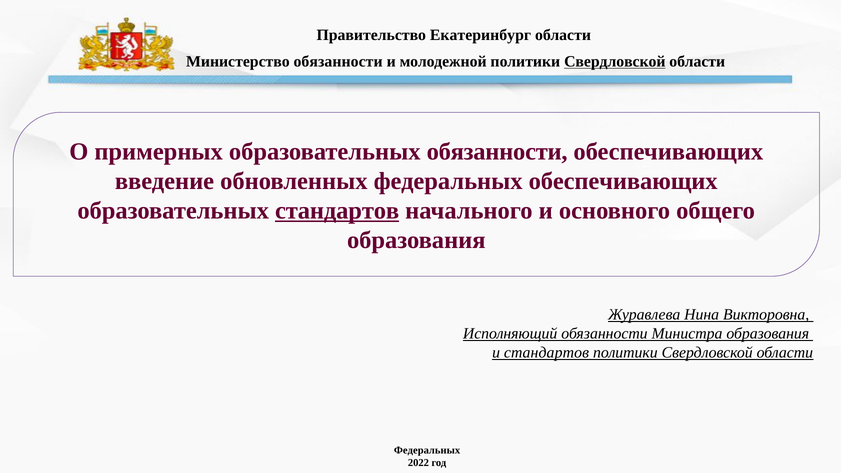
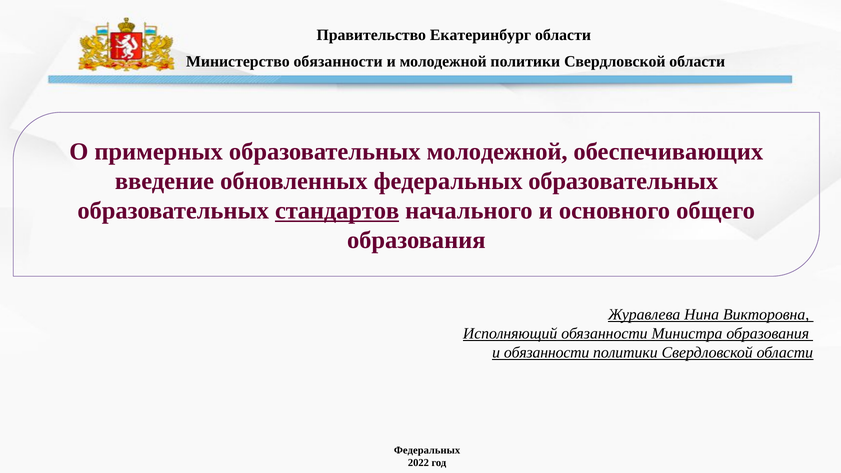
Свердловской at (615, 61) underline: present -> none
образовательных обязанности: обязанности -> молодежной
федеральных обеспечивающих: обеспечивающих -> образовательных
и стандартов: стандартов -> обязанности
